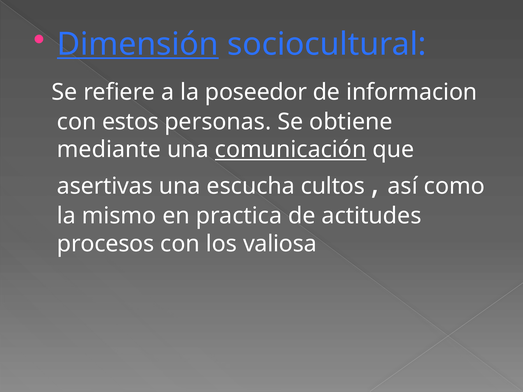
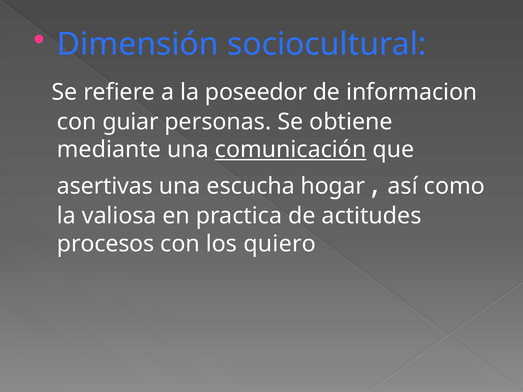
Dimensión underline: present -> none
estos: estos -> guiar
cultos: cultos -> hogar
mismo: mismo -> valiosa
valiosa: valiosa -> quiero
